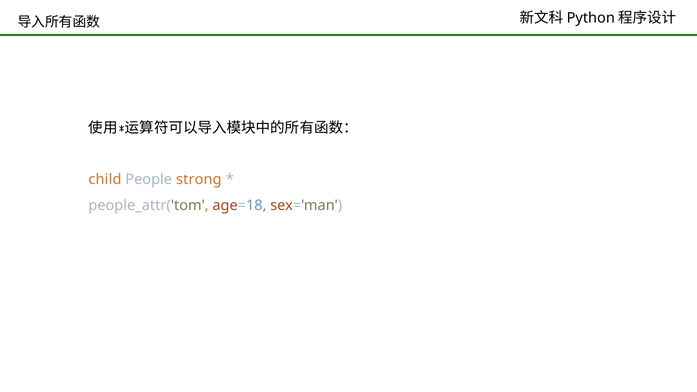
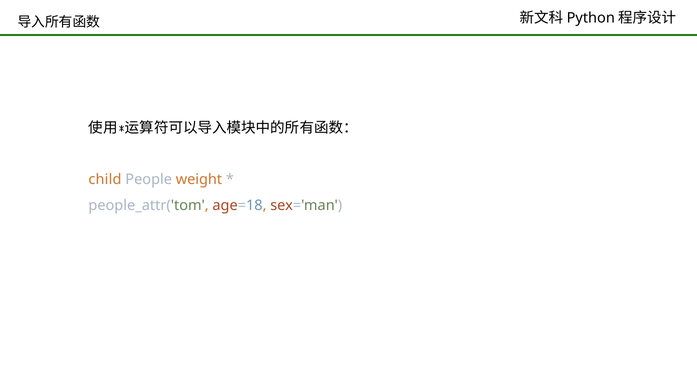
strong: strong -> weight
